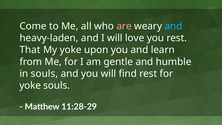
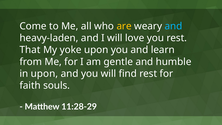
are colour: pink -> yellow
in souls: souls -> upon
yoke at (30, 85): yoke -> faith
